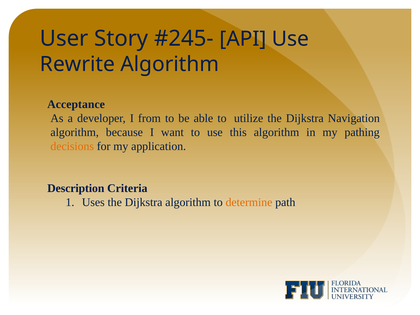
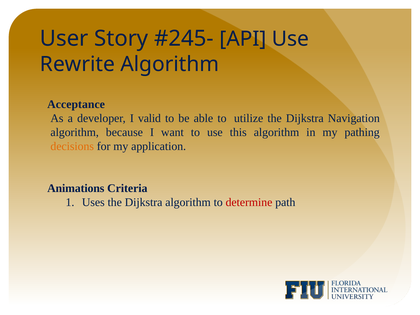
from: from -> valid
Description: Description -> Animations
determine colour: orange -> red
